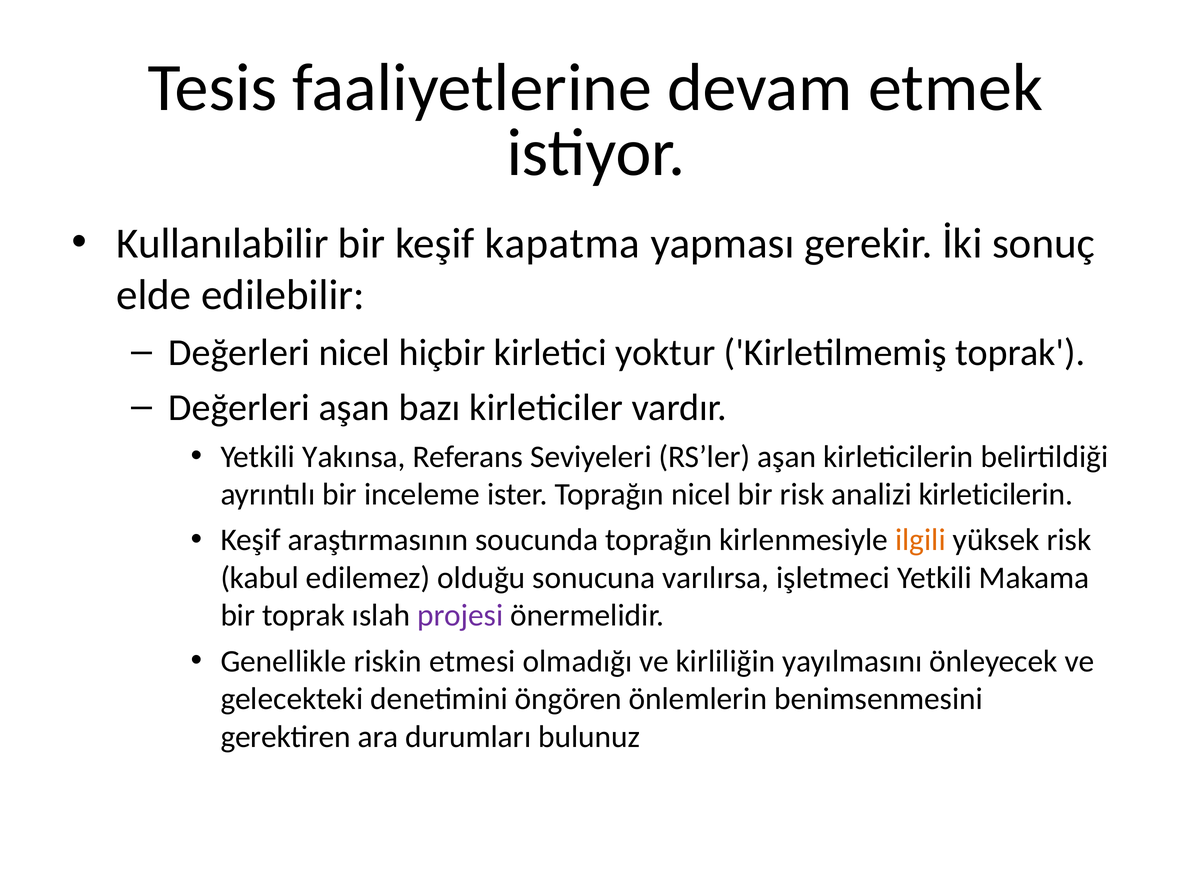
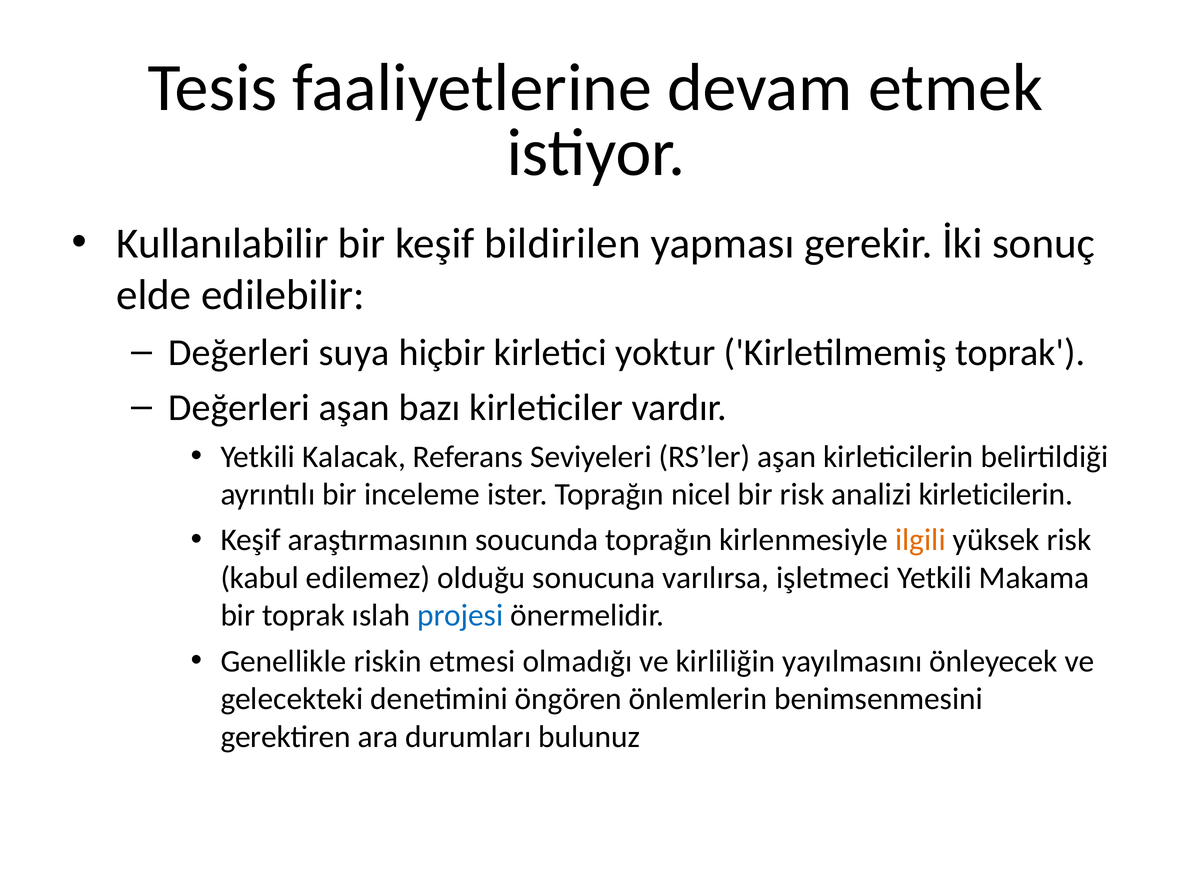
kapatma: kapatma -> bildirilen
Değerleri nicel: nicel -> suya
Yakınsa: Yakınsa -> Kalacak
projesi colour: purple -> blue
